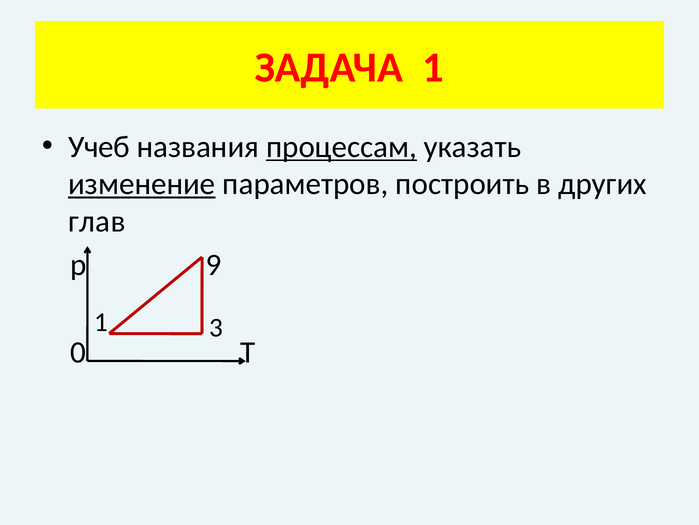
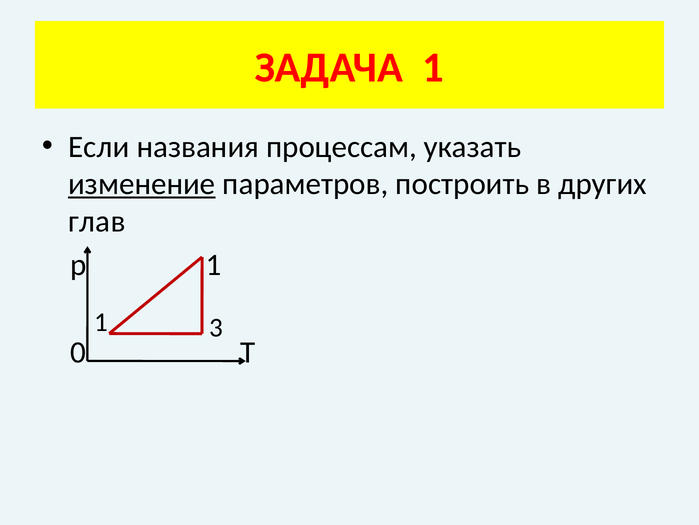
Учеб: Учеб -> Если
процессам underline: present -> none
р 9: 9 -> 1
